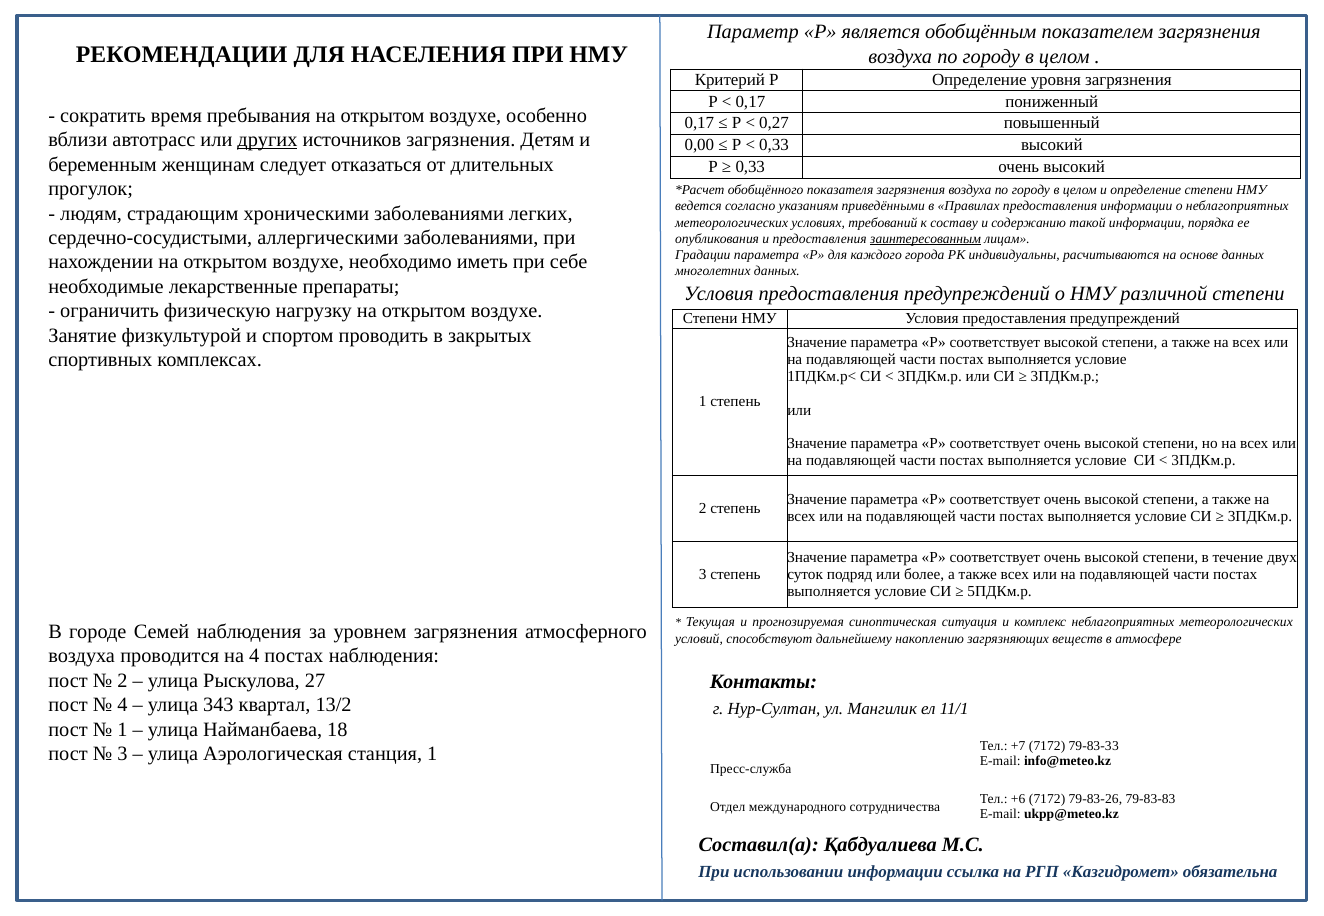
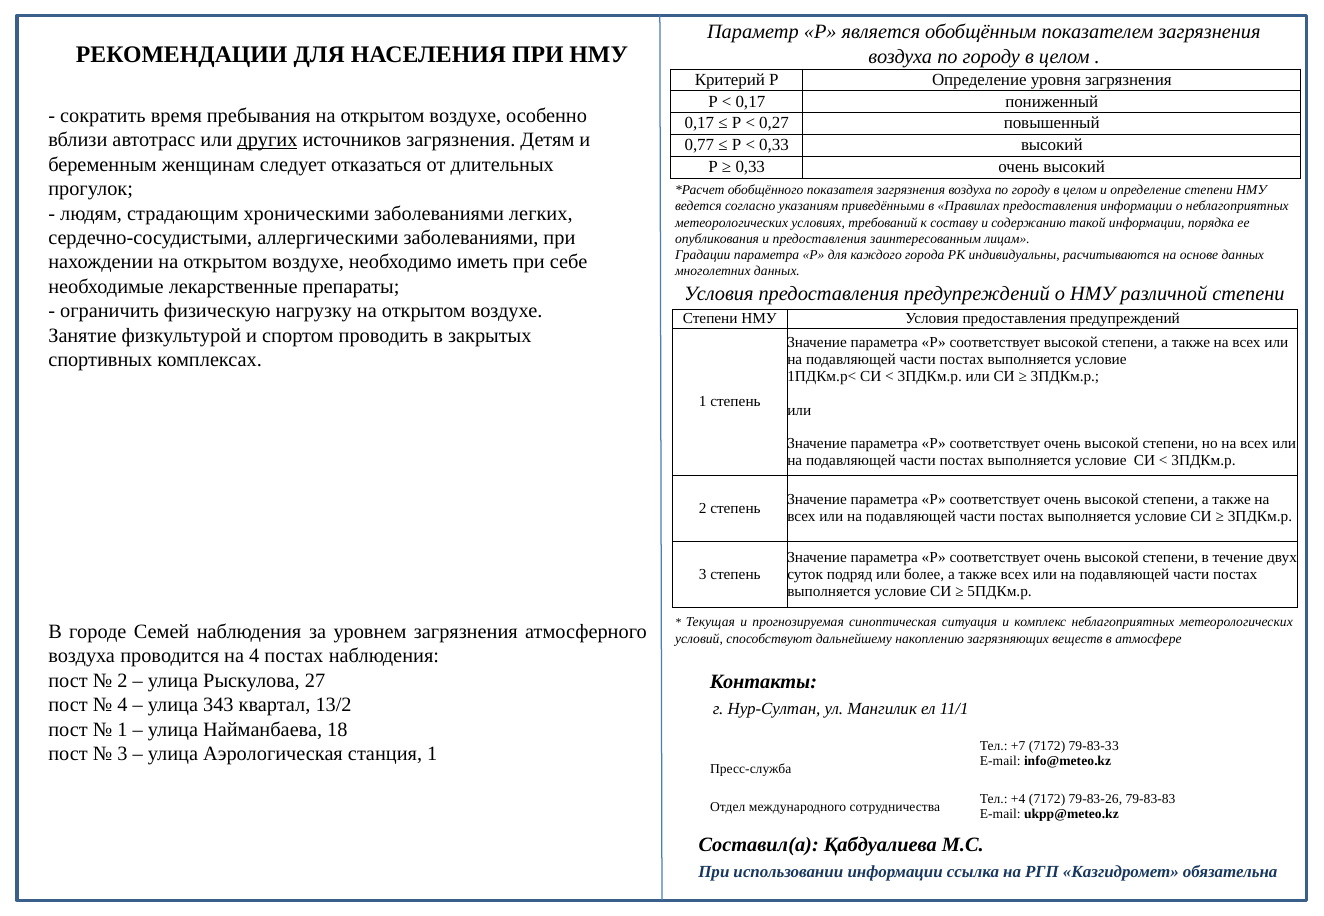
0,00: 0,00 -> 0,77
заинтересованным underline: present -> none
+6: +6 -> +4
